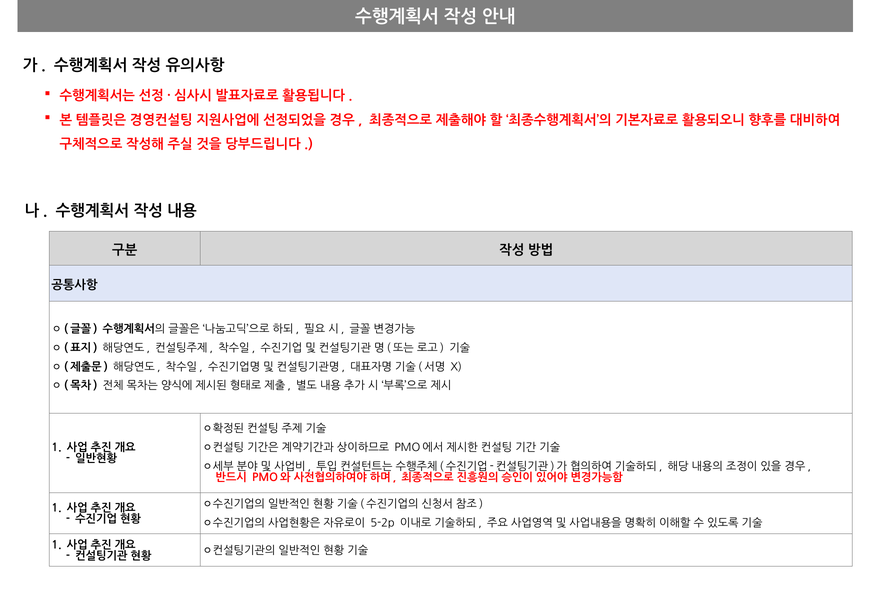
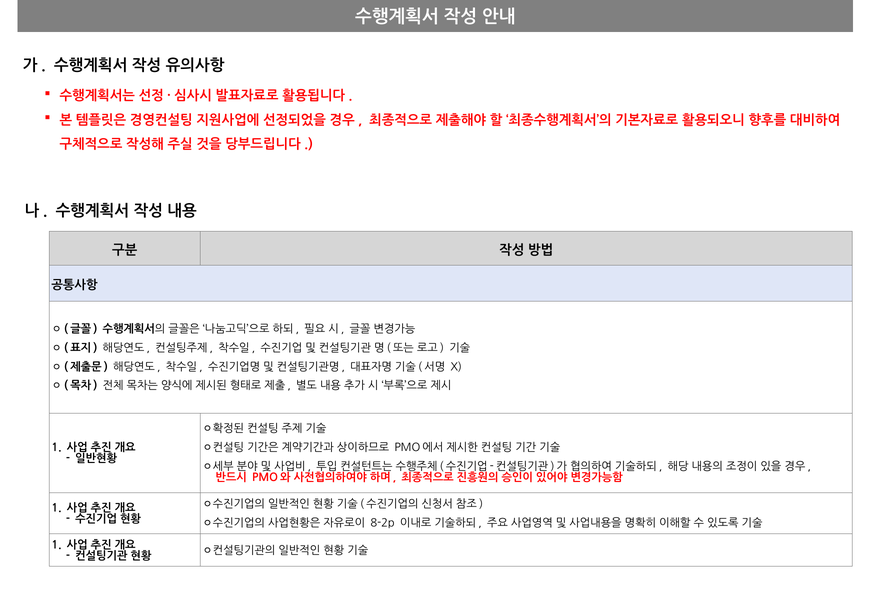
5-2p: 5-2p -> 8-2p
